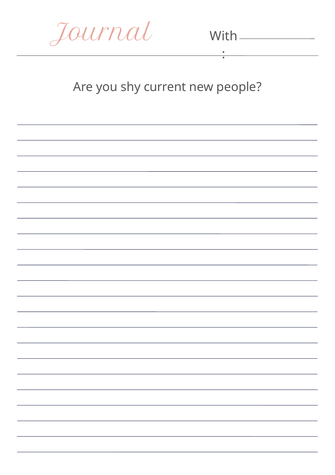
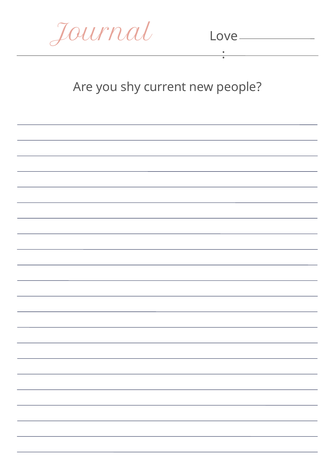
With: With -> Love
